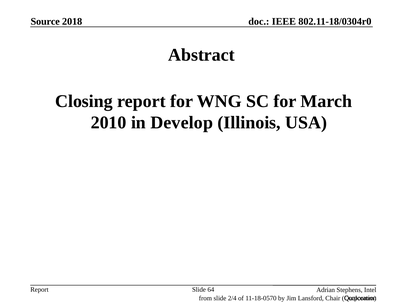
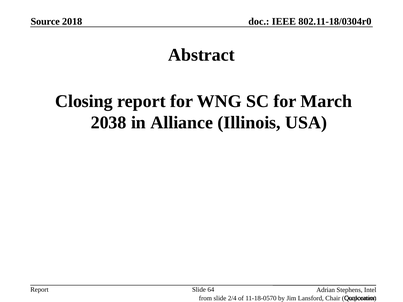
2010: 2010 -> 2038
Develop: Develop -> Alliance
